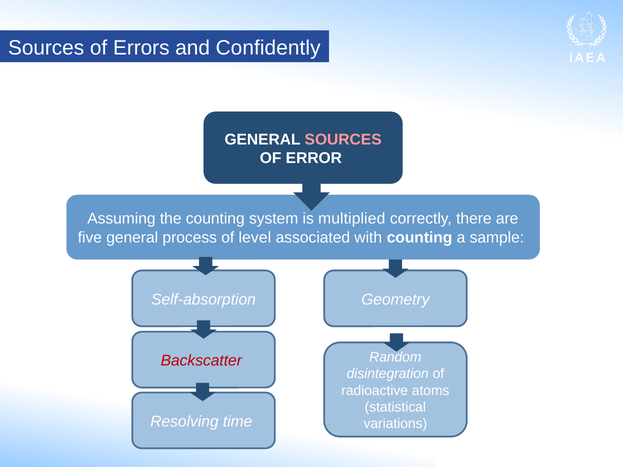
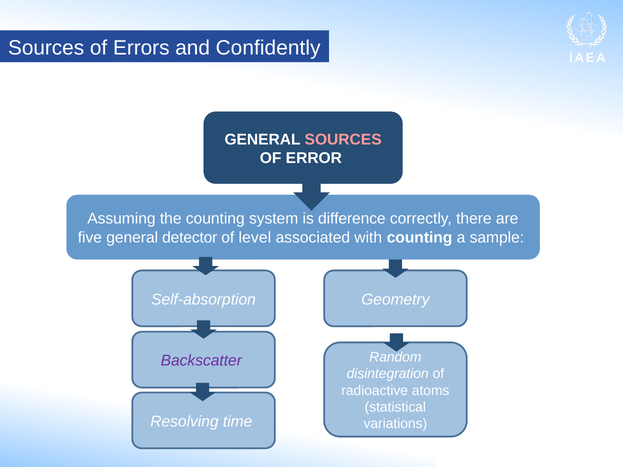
multiplied: multiplied -> difference
process: process -> detector
Backscatter colour: red -> purple
